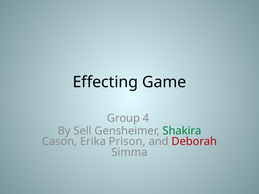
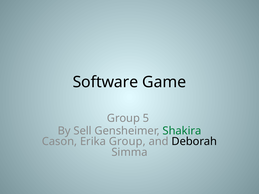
Effecting: Effecting -> Software
4: 4 -> 5
Erika Prison: Prison -> Group
Deborah colour: red -> black
